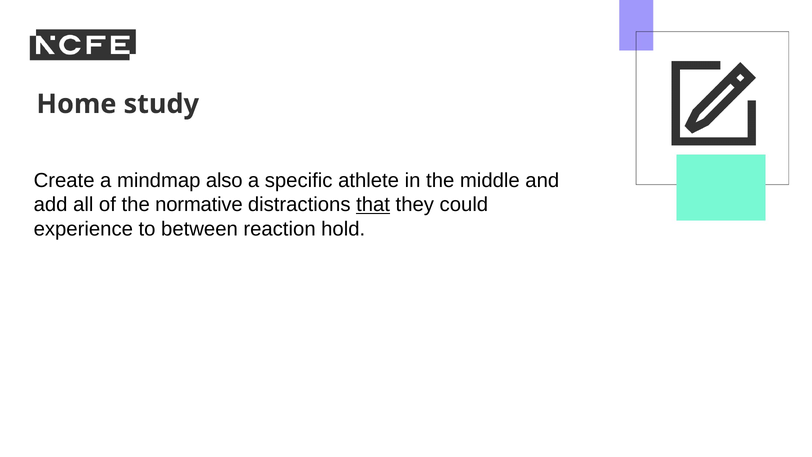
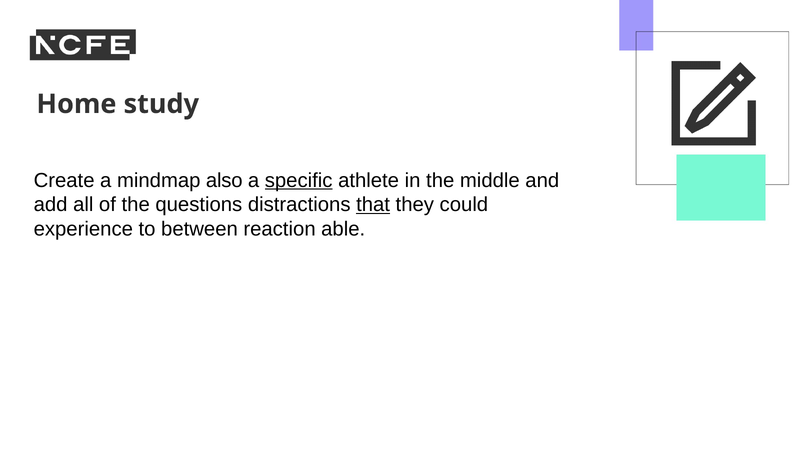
specific underline: none -> present
normative: normative -> questions
hold: hold -> able
